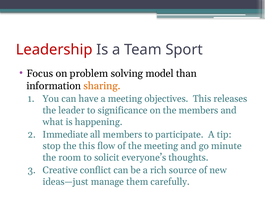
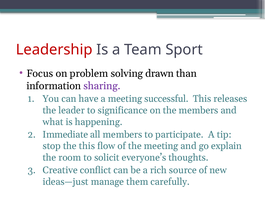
model: model -> drawn
sharing colour: orange -> purple
objectives: objectives -> successful
minute: minute -> explain
